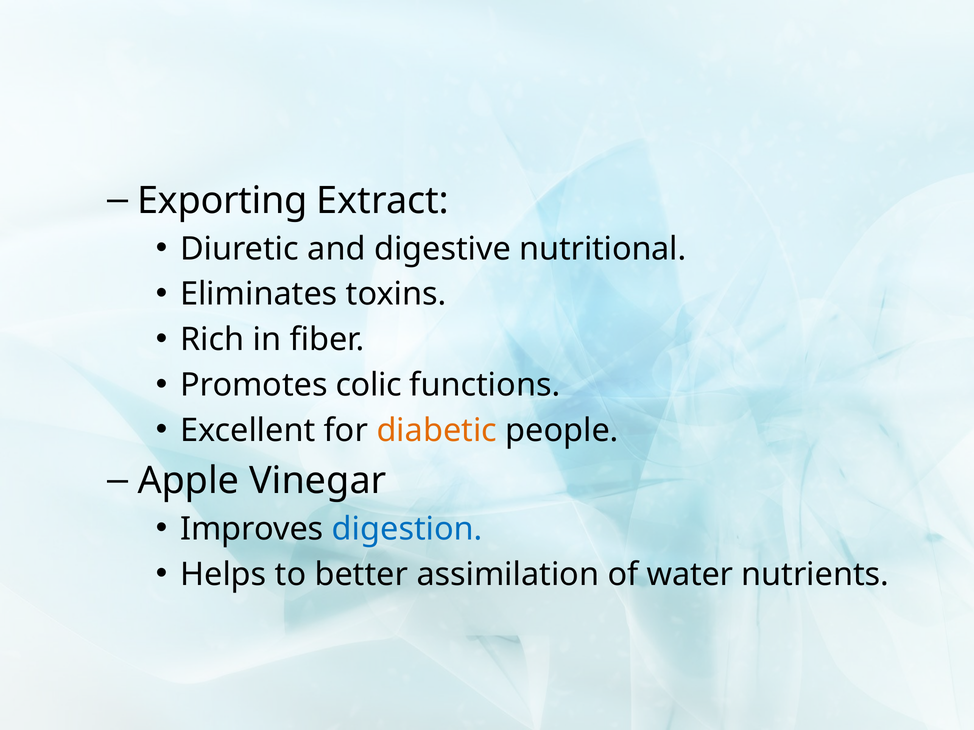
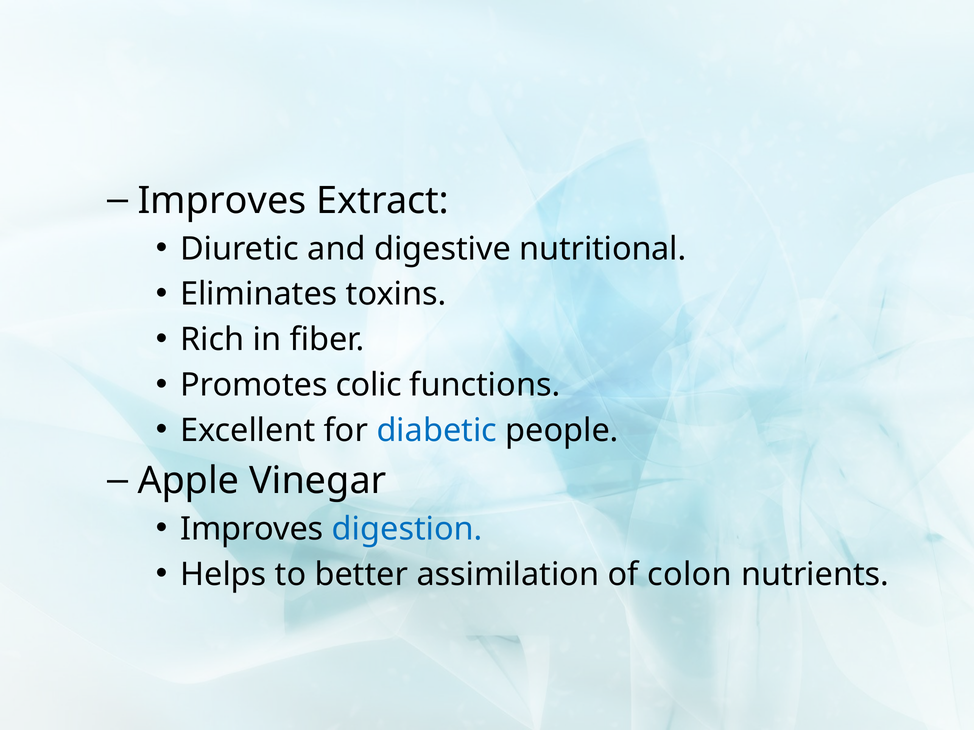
Exporting at (222, 201): Exporting -> Improves
diabetic colour: orange -> blue
water: water -> colon
